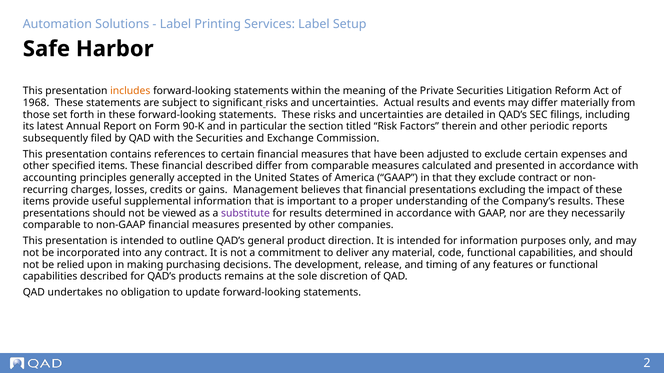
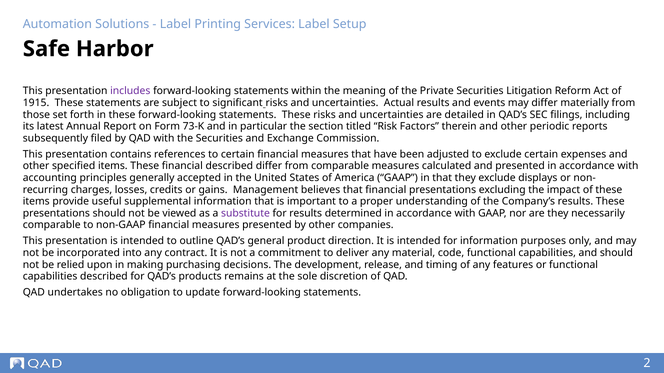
includes colour: orange -> purple
1968: 1968 -> 1915
90-K: 90-K -> 73-K
exclude contract: contract -> displays
